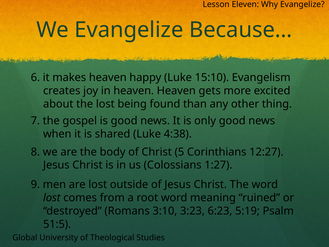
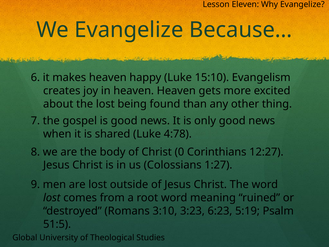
4:38: 4:38 -> 4:78
5: 5 -> 0
